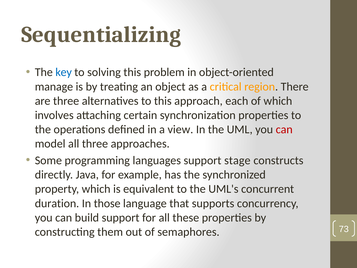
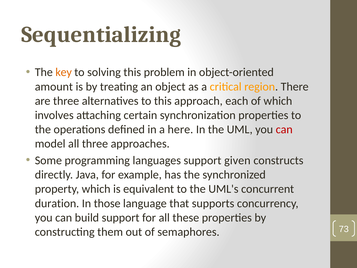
key colour: blue -> orange
manage: manage -> amount
view: view -> here
stage: stage -> given
